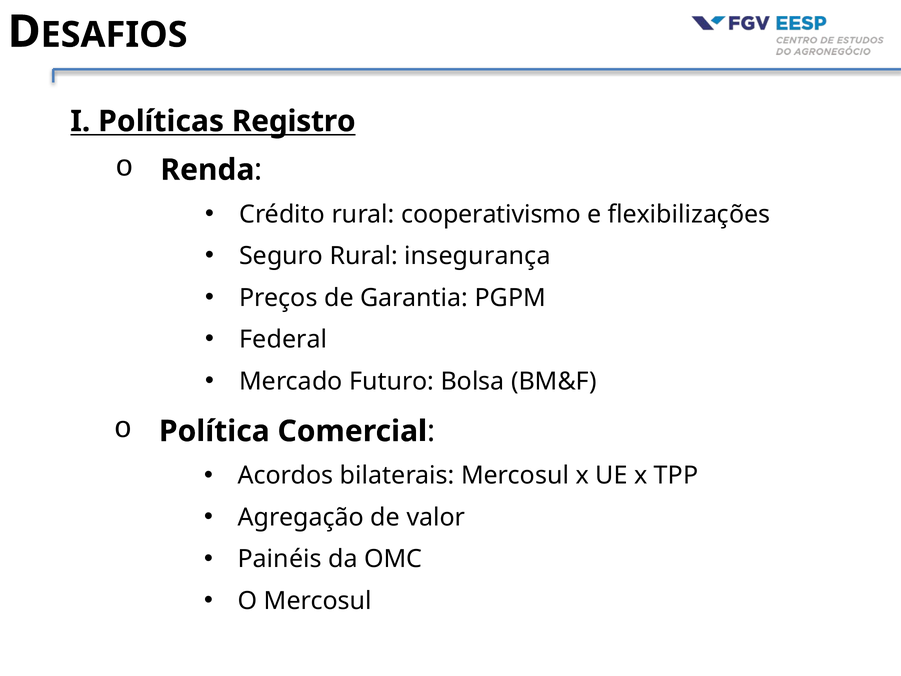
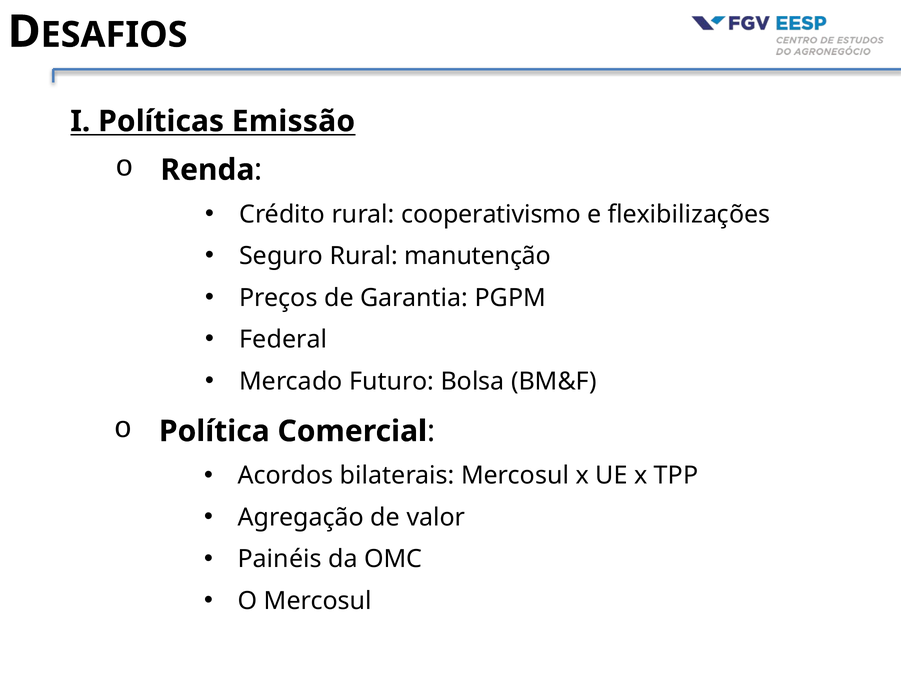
Registro: Registro -> Emissão
insegurança: insegurança -> manutenção
